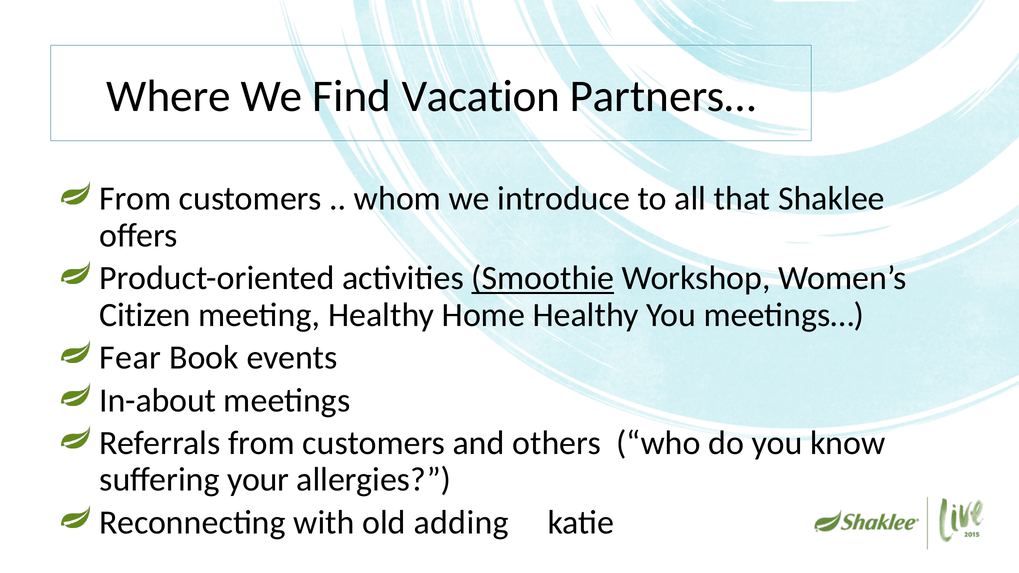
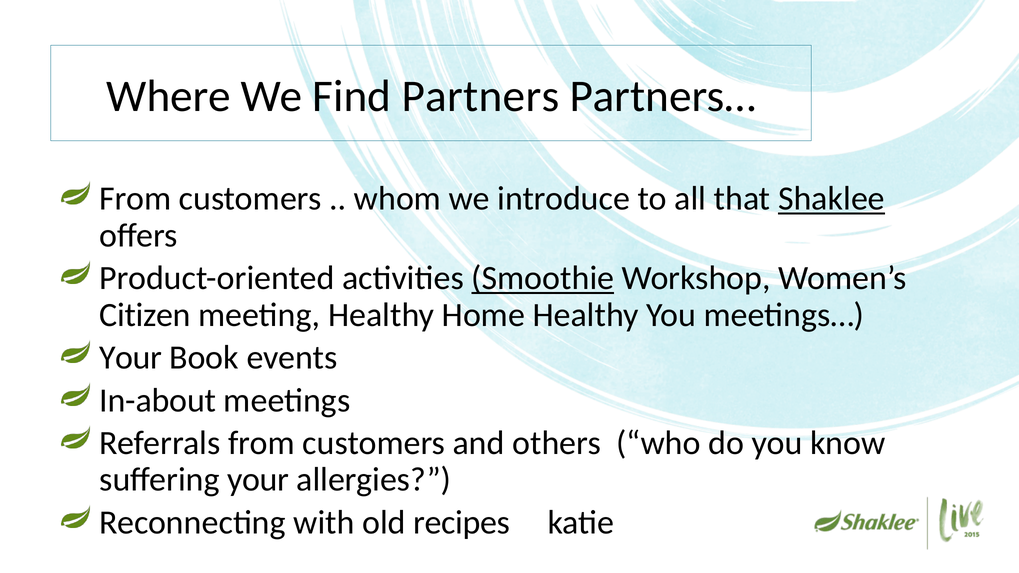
Vacation: Vacation -> Partners
Shaklee underline: none -> present
Fear at (130, 358): Fear -> Your
adding: adding -> recipes
